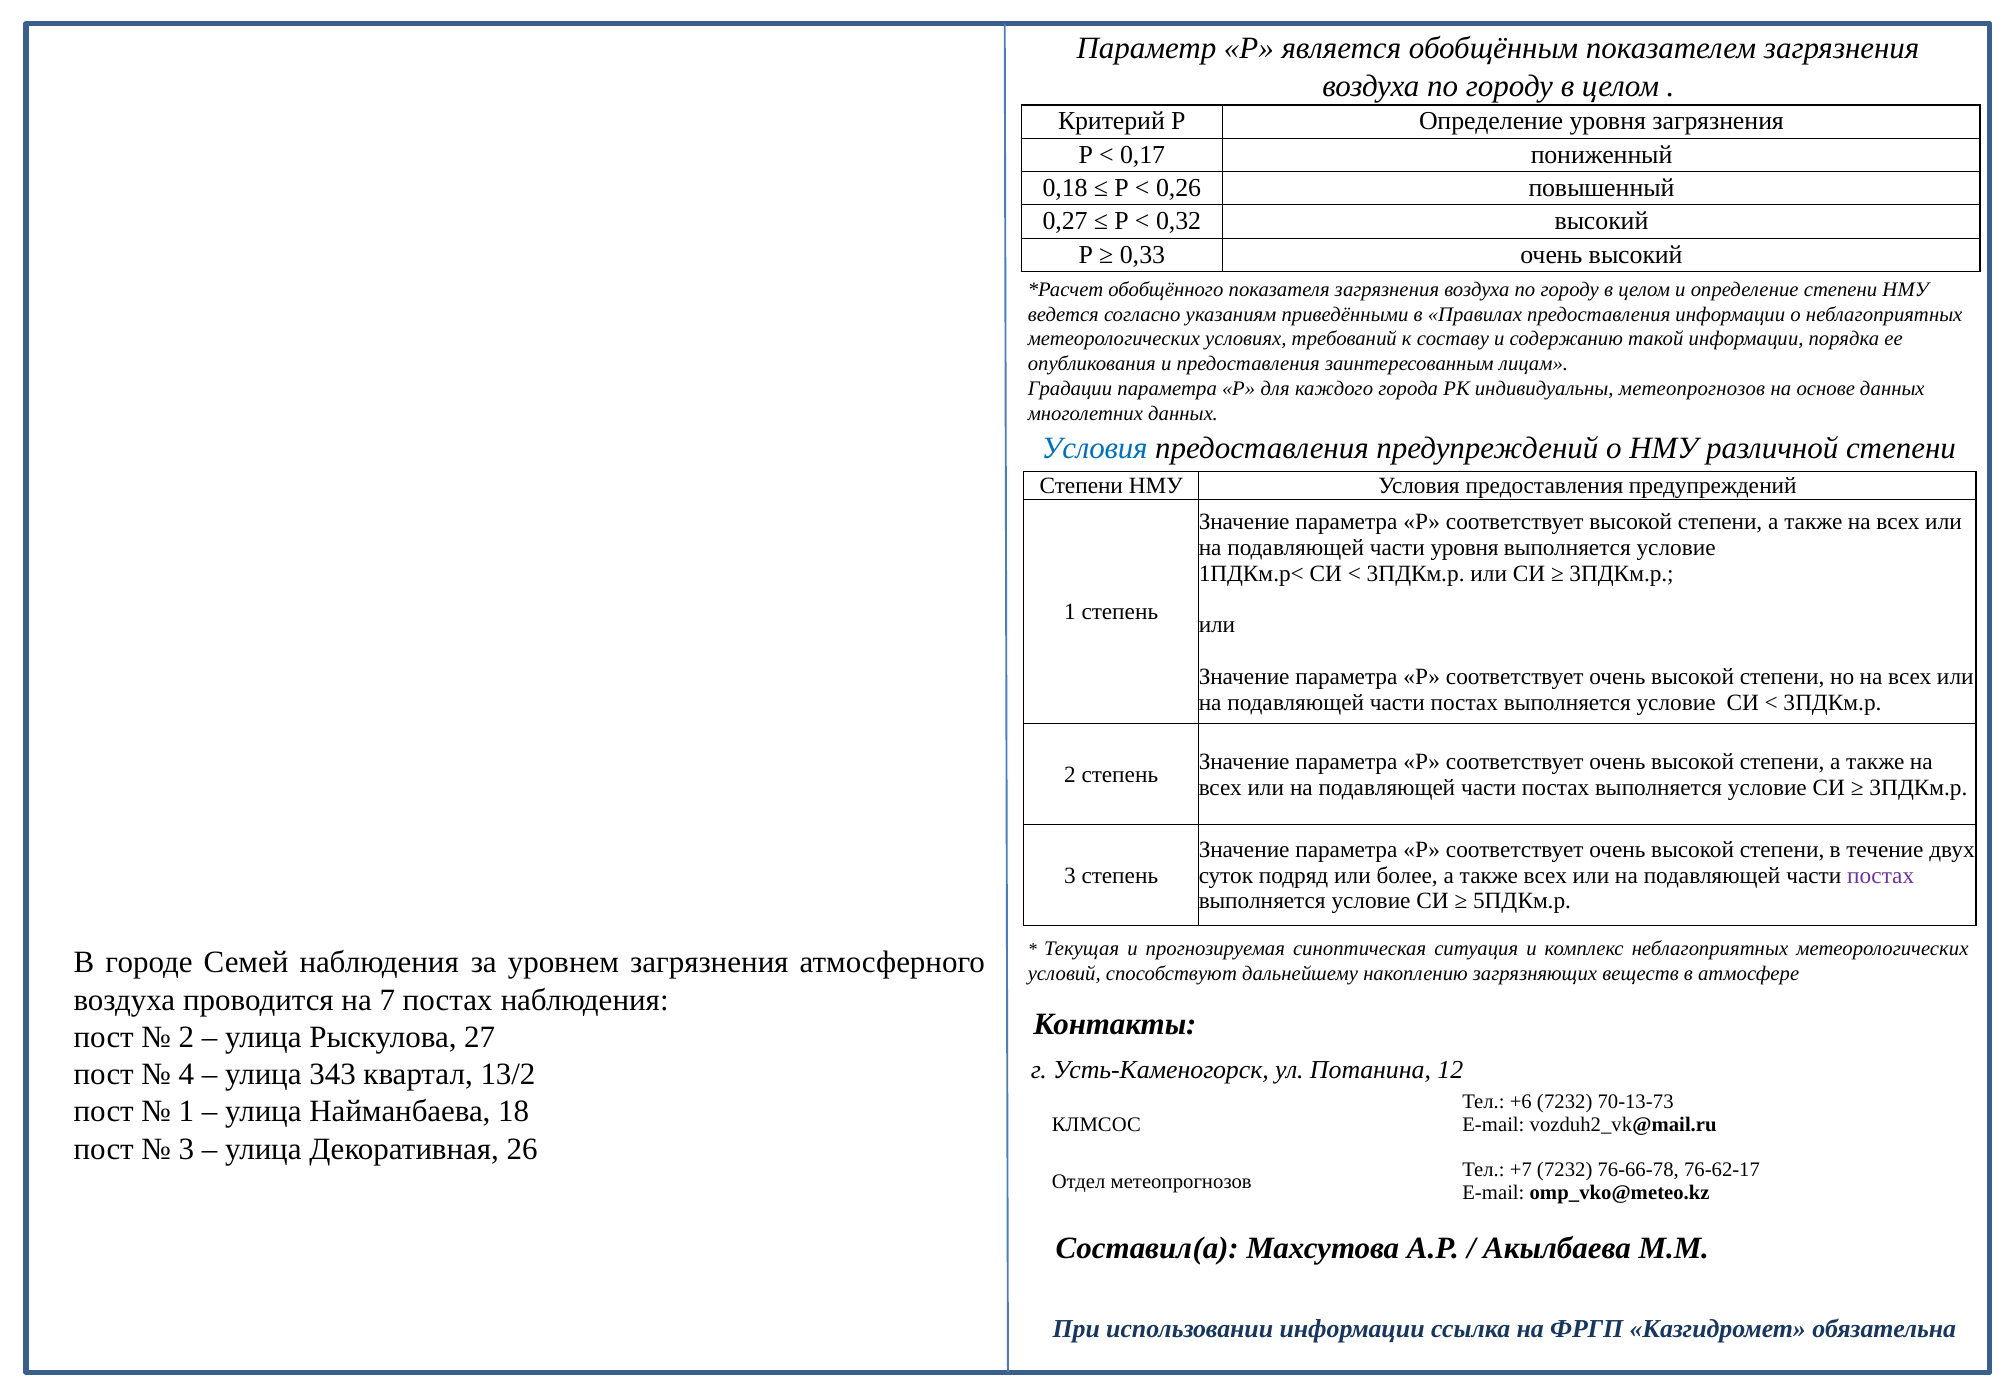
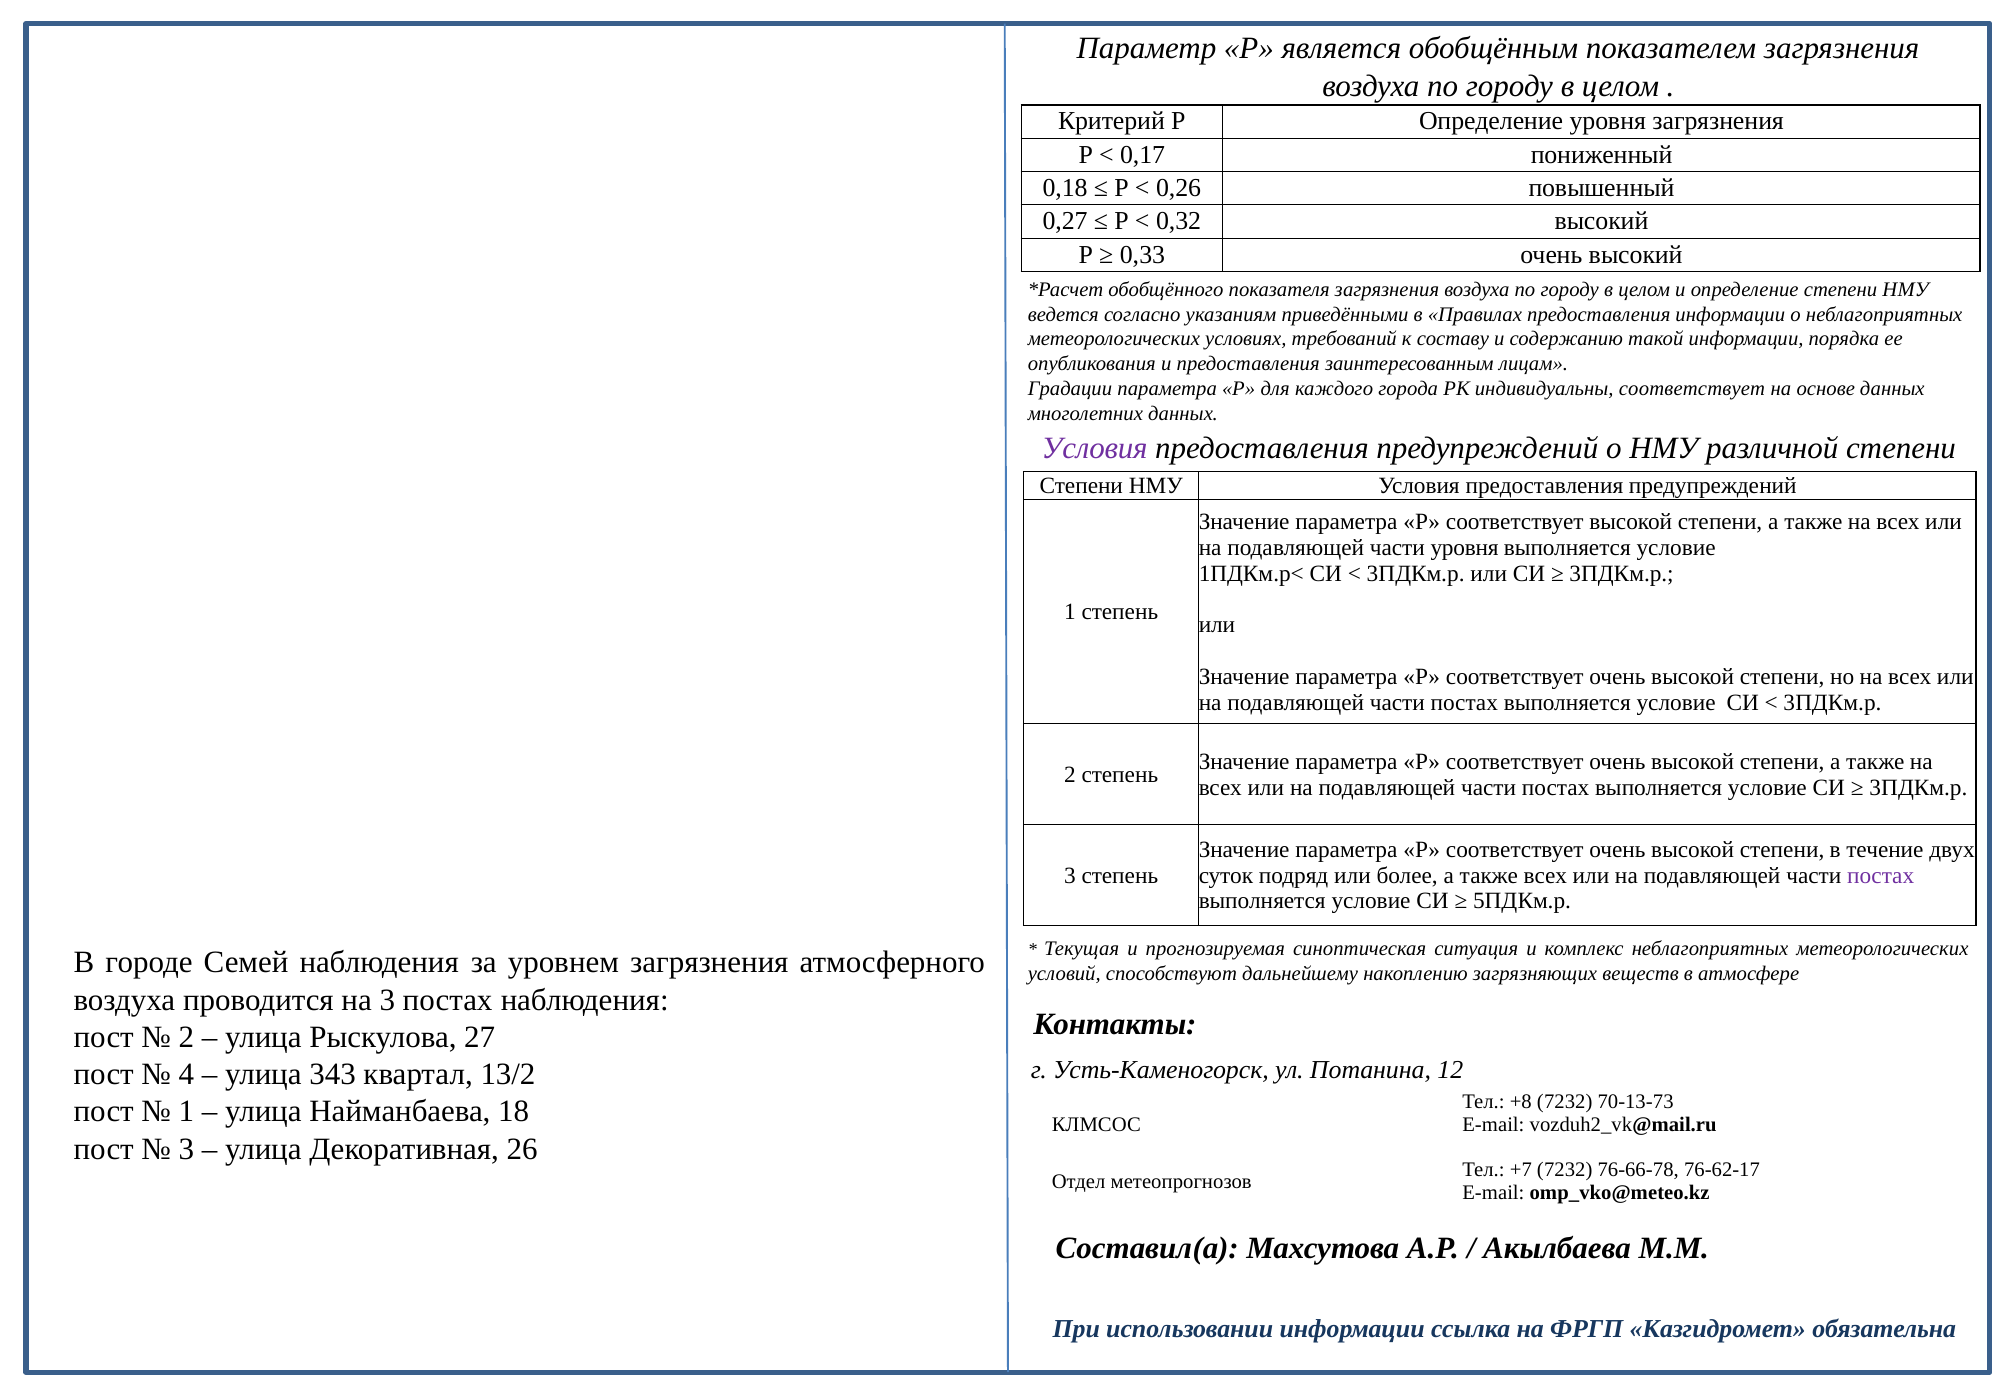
индивидуальны метеопрогнозов: метеопрогнозов -> соответствует
Условия at (1095, 448) colour: blue -> purple
на 7: 7 -> 3
+6: +6 -> +8
